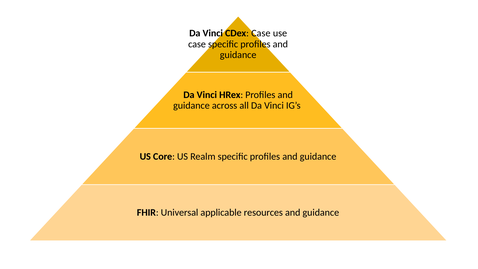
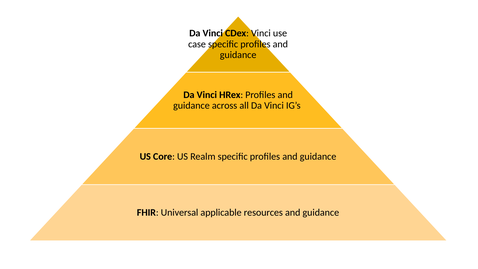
CDex Case: Case -> Vinci
